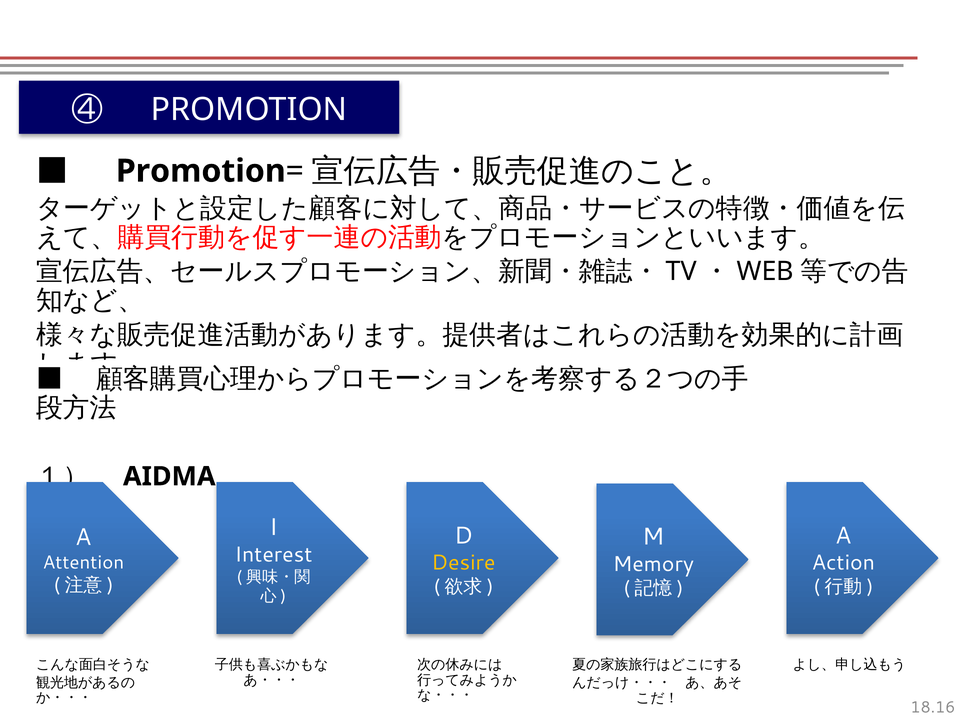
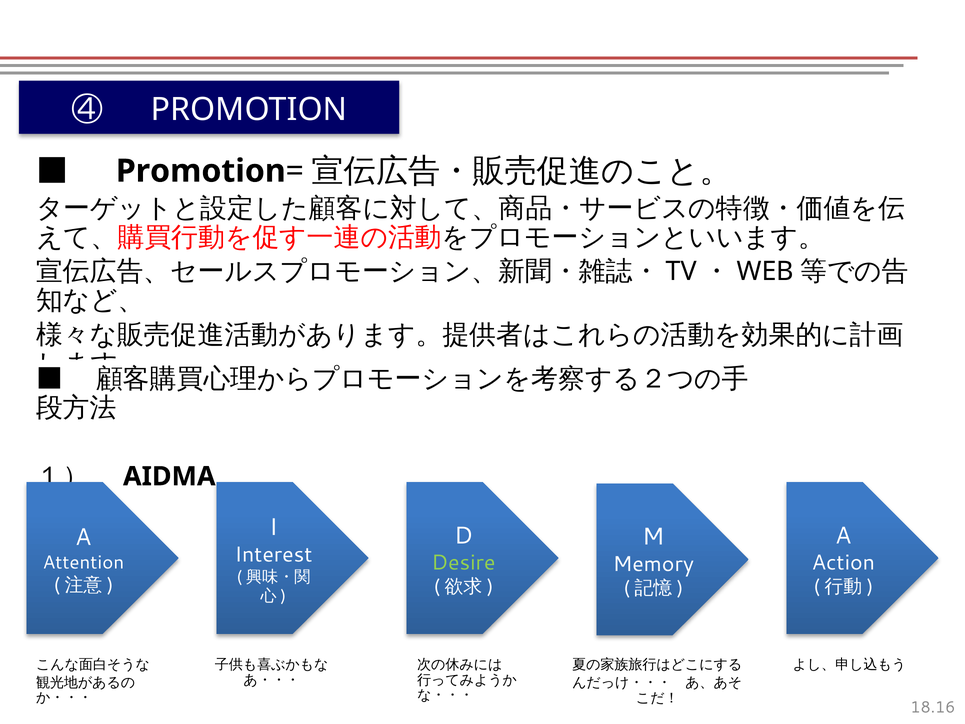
Desire colour: yellow -> light green
